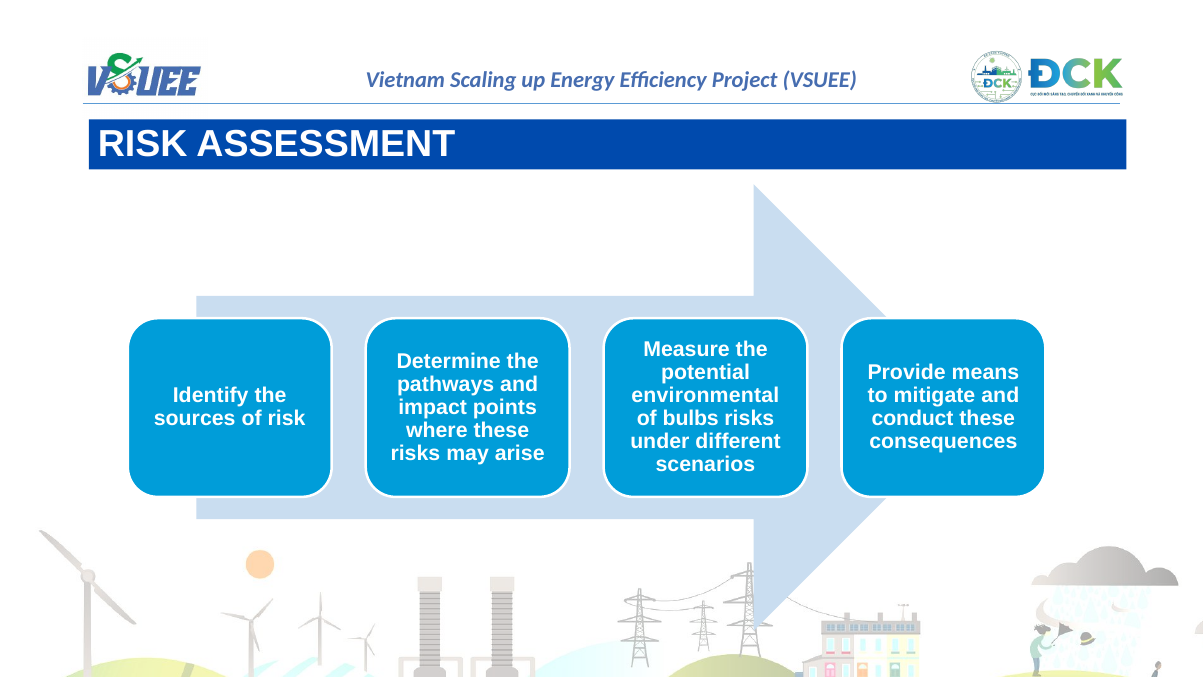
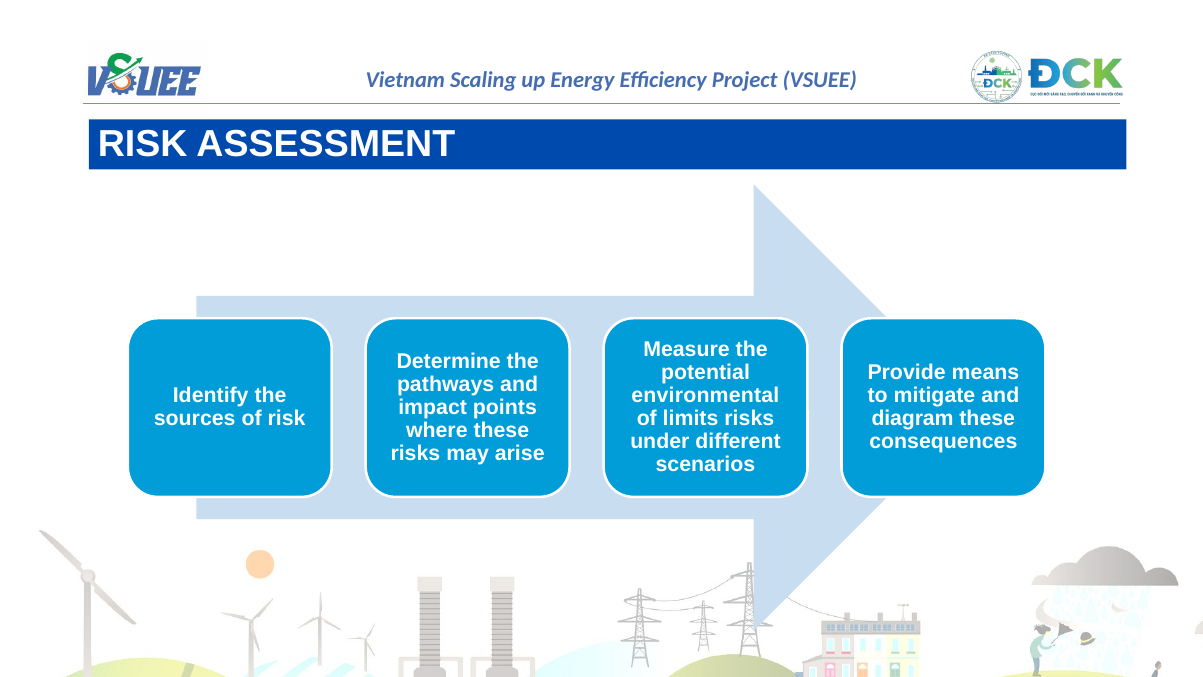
bulbs: bulbs -> limits
conduct: conduct -> diagram
